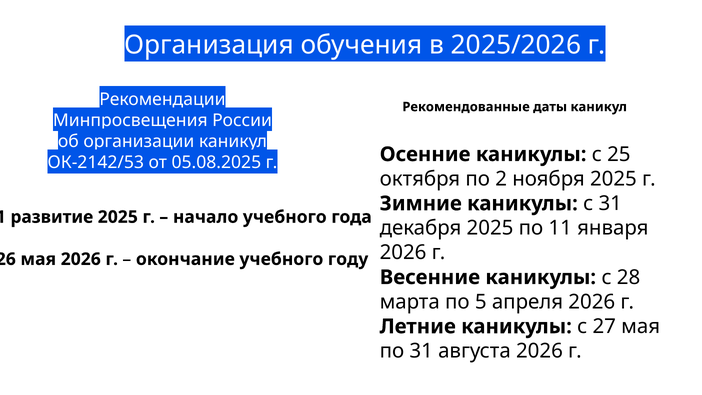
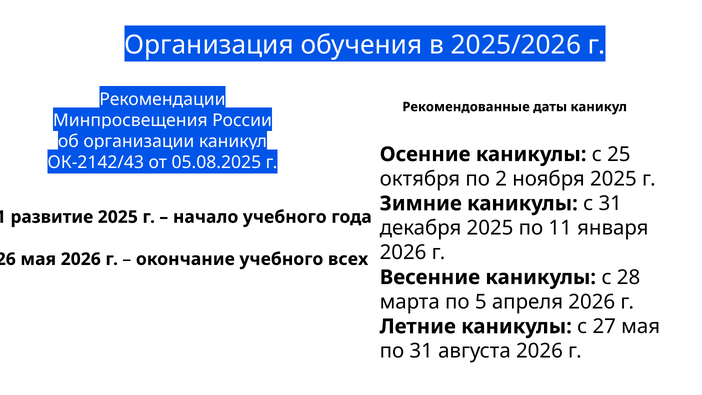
ОК-2142/53: ОК-2142/53 -> ОК-2142/43
году: году -> всех
